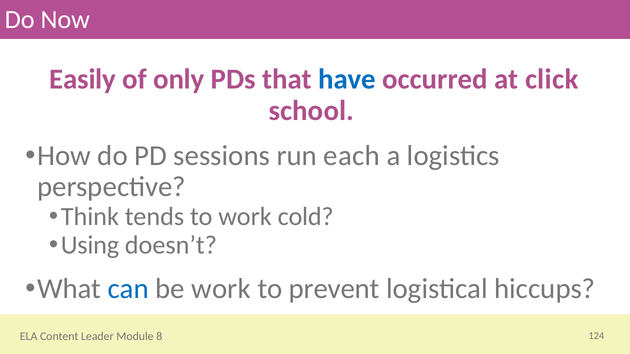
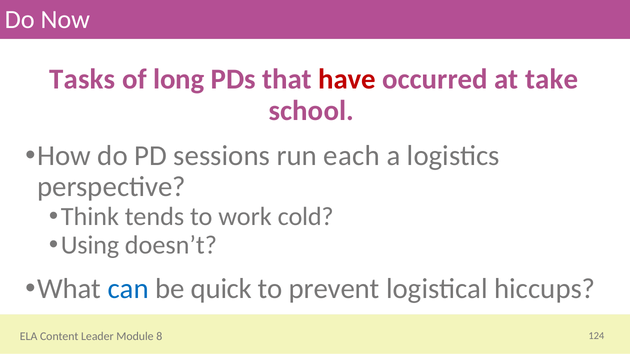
Easily: Easily -> Tasks
only: only -> long
have colour: blue -> red
click: click -> take
be work: work -> quick
